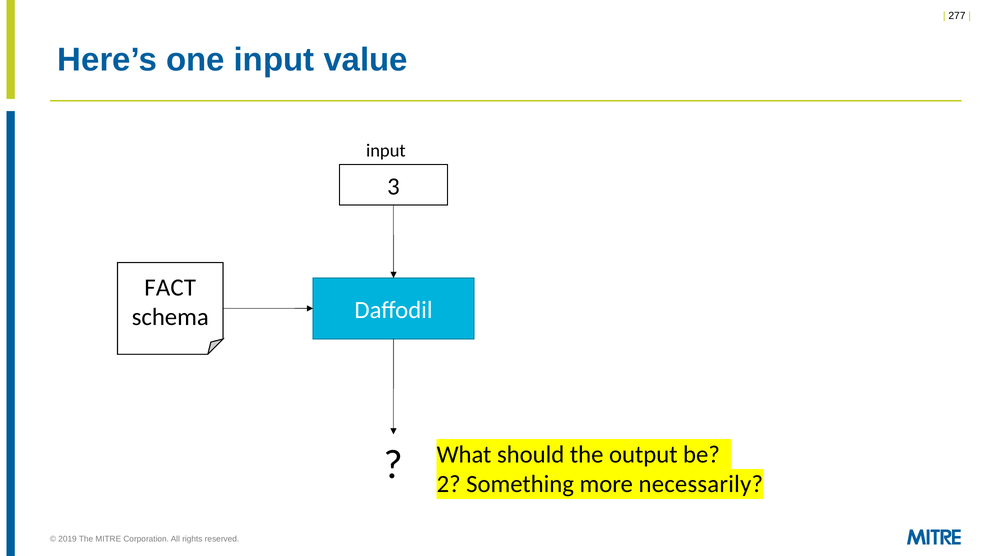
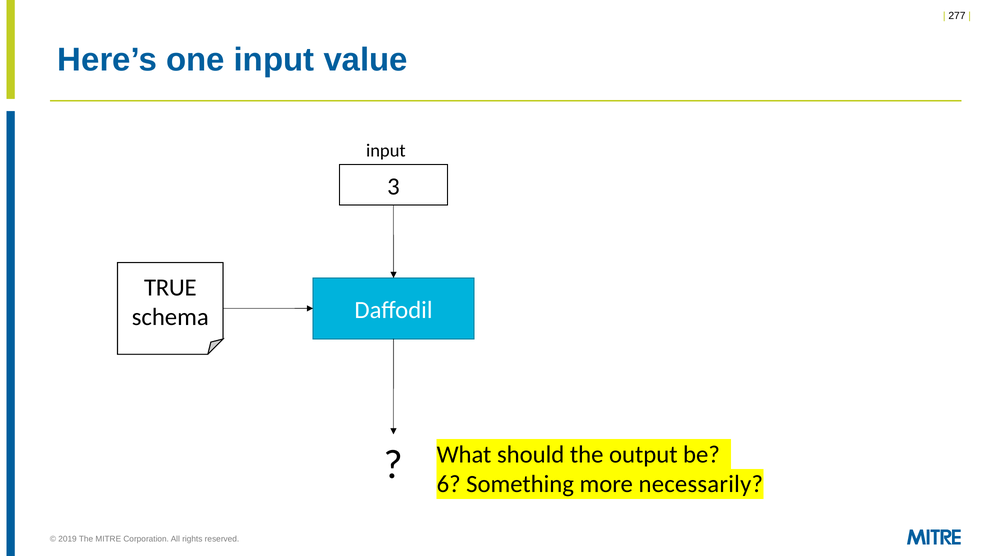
FACT: FACT -> TRUE
2: 2 -> 6
